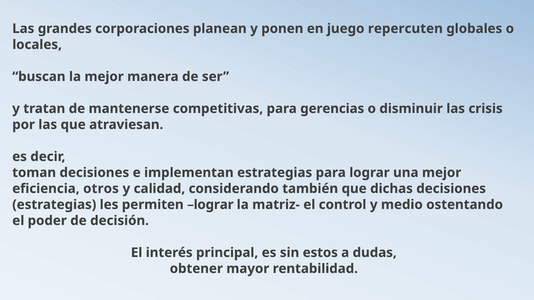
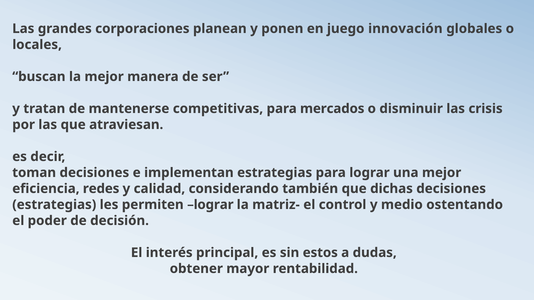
repercuten: repercuten -> innovación
gerencias: gerencias -> mercados
otros: otros -> redes
